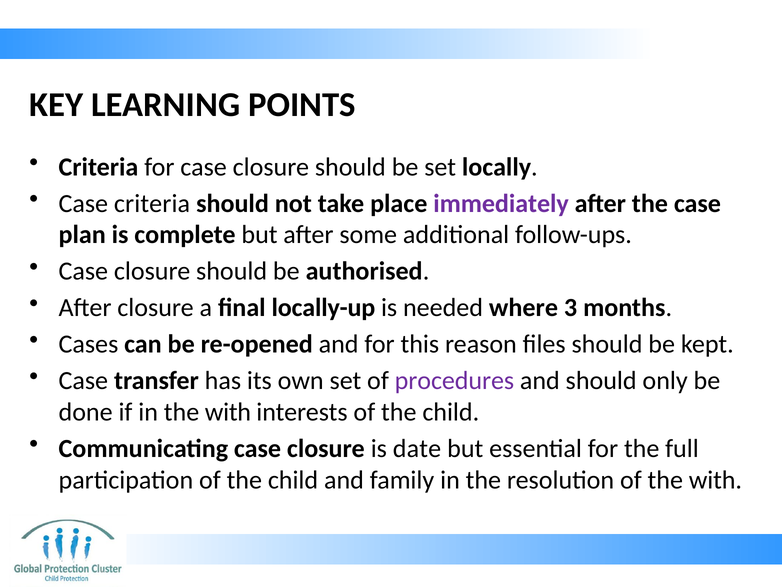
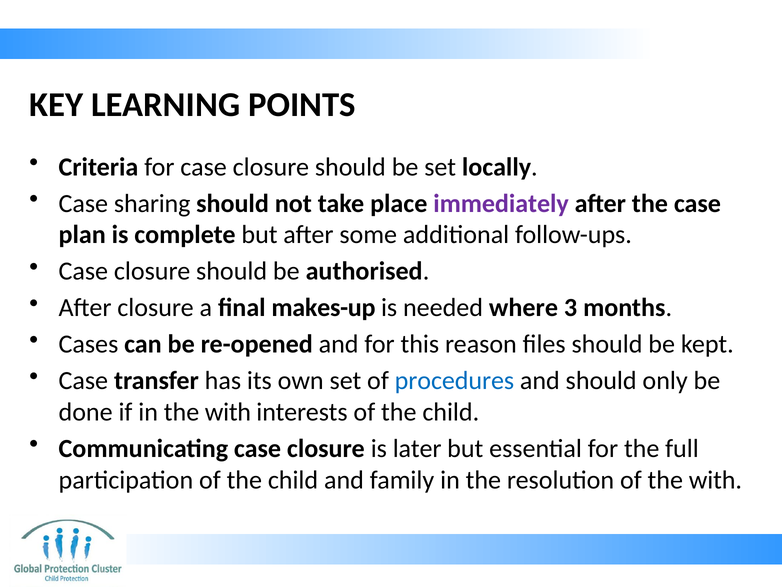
Case criteria: criteria -> sharing
locally-up: locally-up -> makes-up
procedures colour: purple -> blue
date: date -> later
